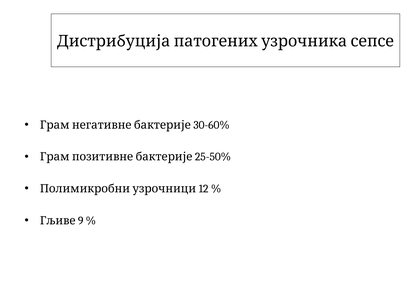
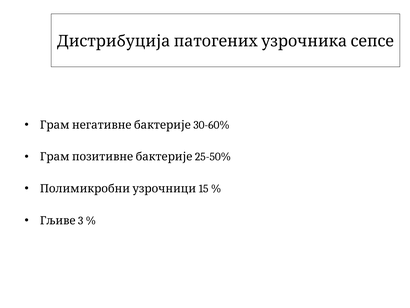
12: 12 -> 15
Гљиве 9: 9 -> 3
